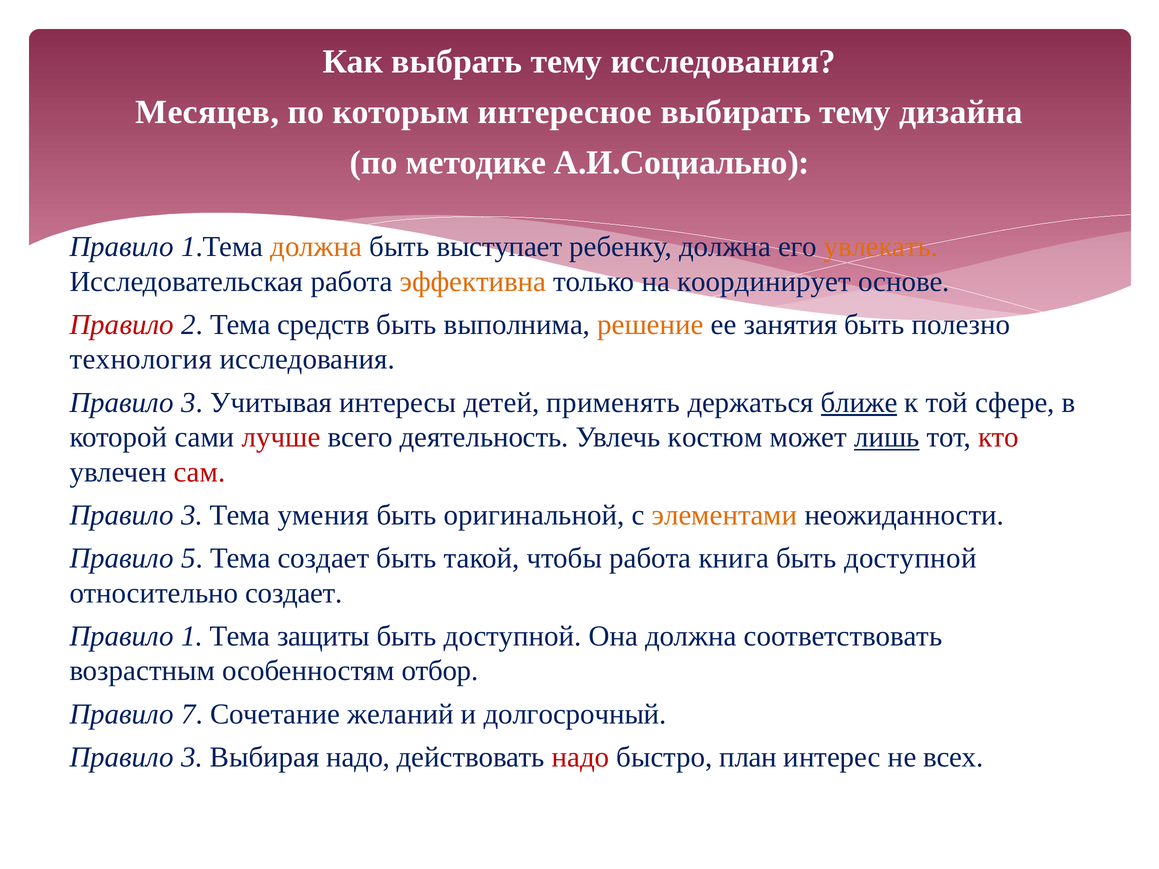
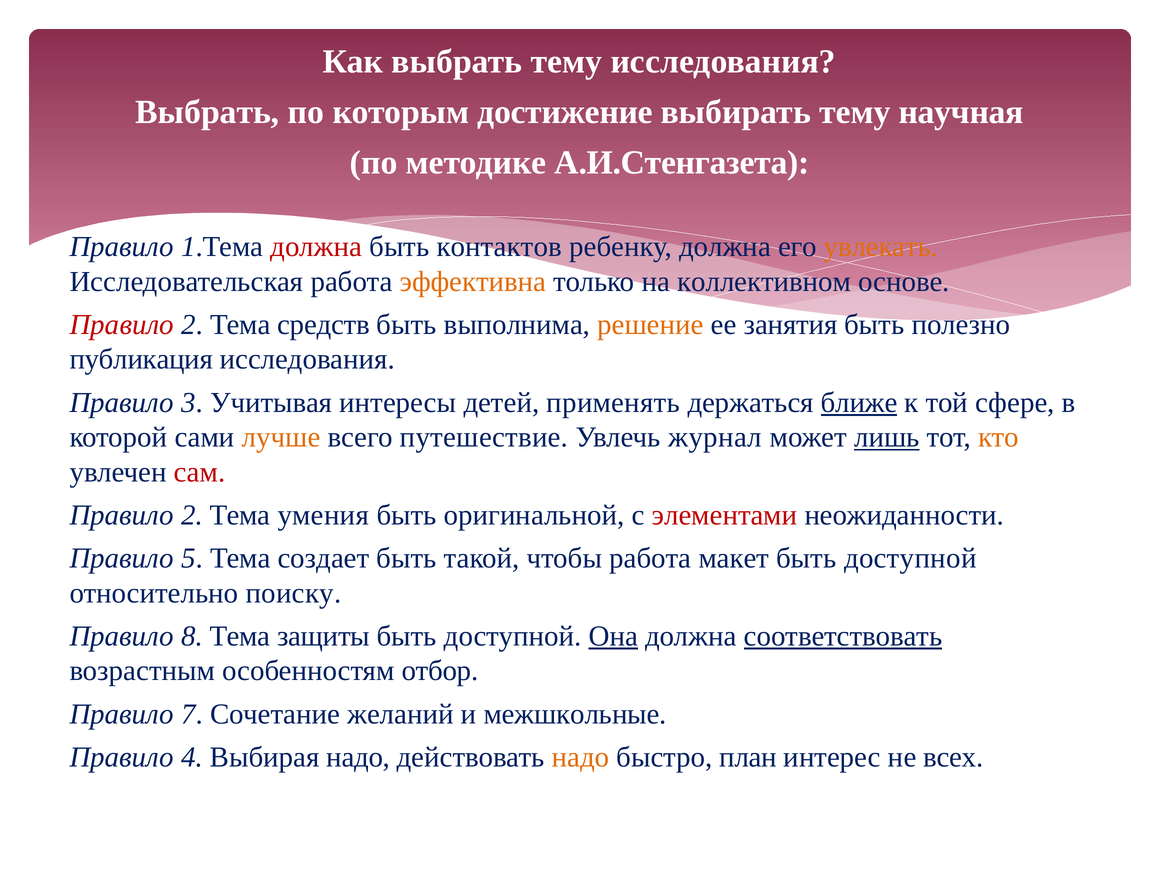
Месяцев at (207, 112): Месяцев -> Выбрать
интересное: интересное -> достижение
дизайна: дизайна -> научная
А.И.Социально: А.И.Социально -> А.И.Стенгазета
должна at (316, 247) colour: orange -> red
выступает: выступает -> контактов
координирует: координирует -> коллективном
технология: технология -> публикация
лучше colour: red -> orange
деятельность: деятельность -> путешествие
костюм: костюм -> журнал
кто colour: red -> orange
3 at (192, 515): 3 -> 2
элементами colour: orange -> red
книга: книга -> макет
относительно создает: создает -> поиску
1: 1 -> 8
Она underline: none -> present
соответствовать underline: none -> present
долгосрочный: долгосрочный -> межшкольные
3 at (192, 757): 3 -> 4
надо at (581, 757) colour: red -> orange
